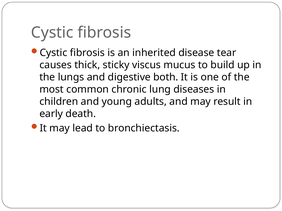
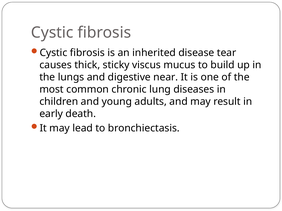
both: both -> near
